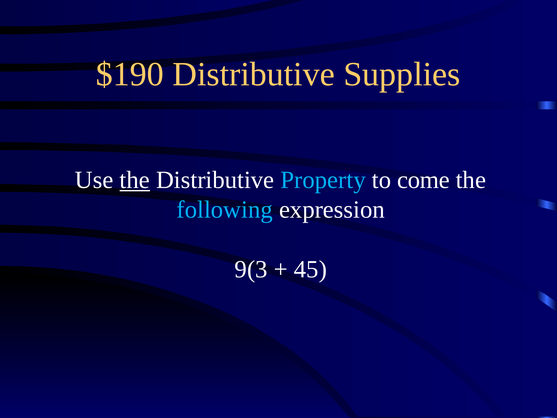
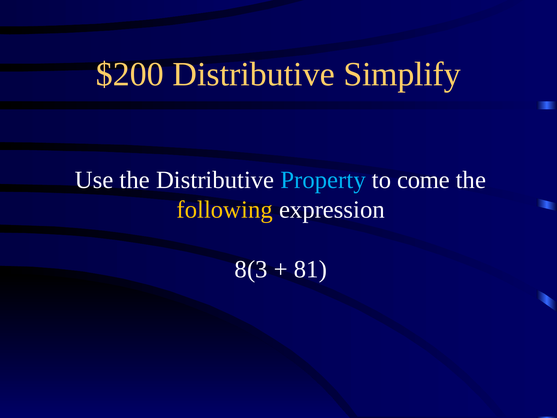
$190: $190 -> $200
Supplies: Supplies -> Simplify
the at (135, 180) underline: present -> none
following colour: light blue -> yellow
9(3: 9(3 -> 8(3
45: 45 -> 81
